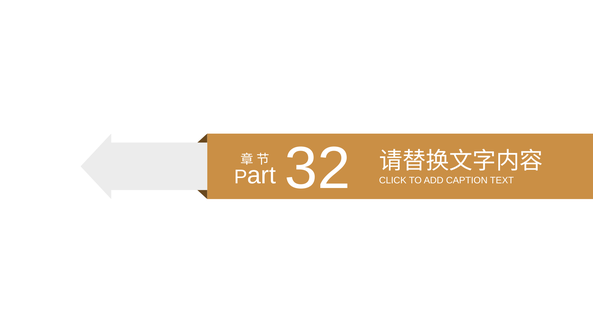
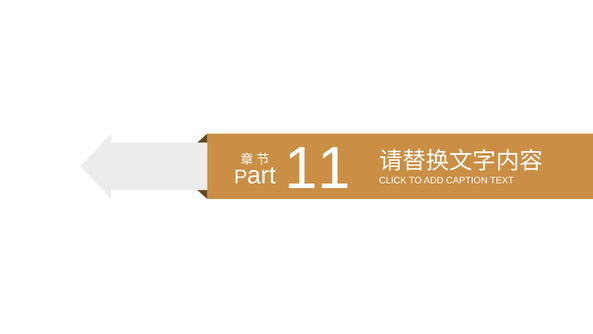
32: 32 -> 11
